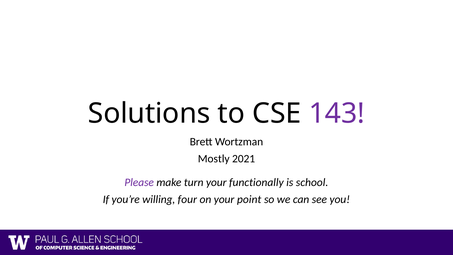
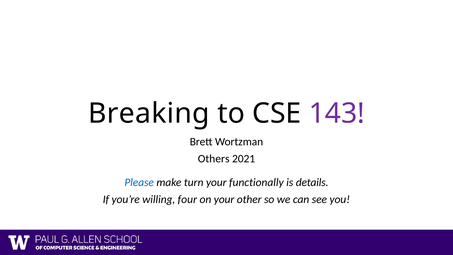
Solutions: Solutions -> Breaking
Mostly: Mostly -> Others
Please colour: purple -> blue
school: school -> details
point: point -> other
